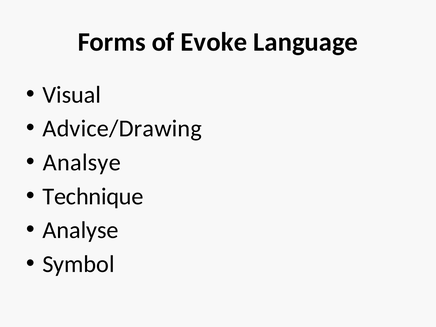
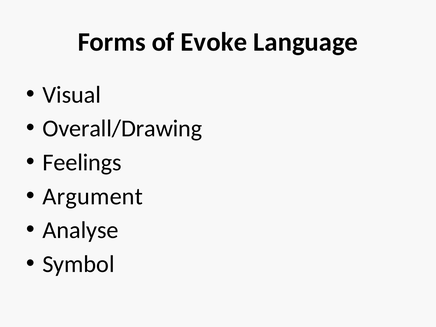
Advice/Drawing: Advice/Drawing -> Overall/Drawing
Analsye: Analsye -> Feelings
Technique: Technique -> Argument
